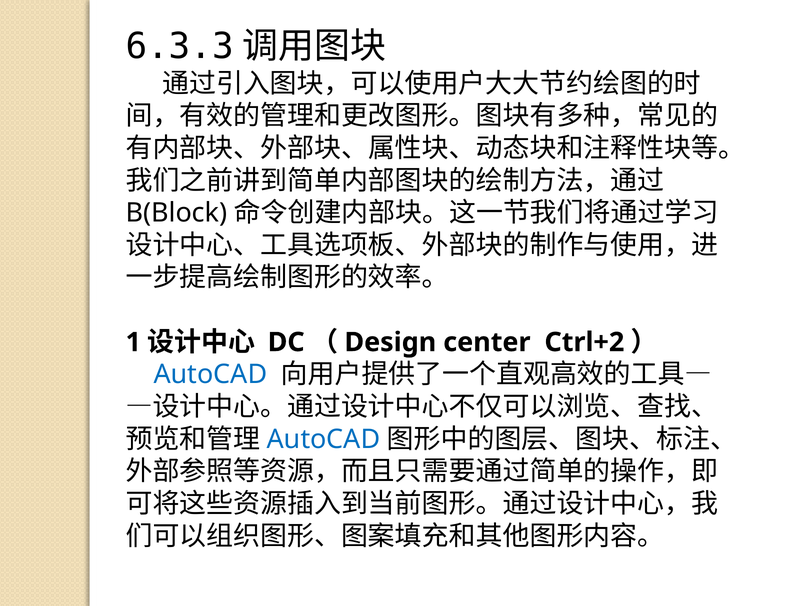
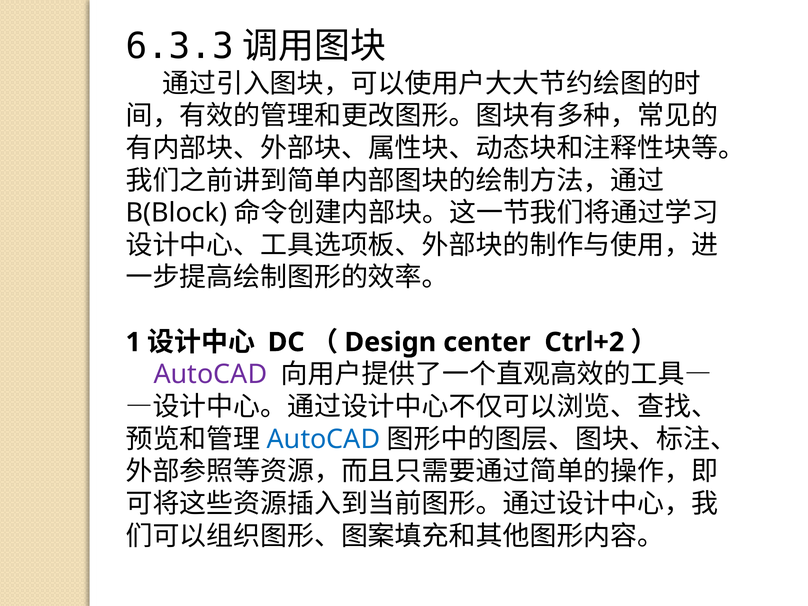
AutoCAD at (210, 375) colour: blue -> purple
